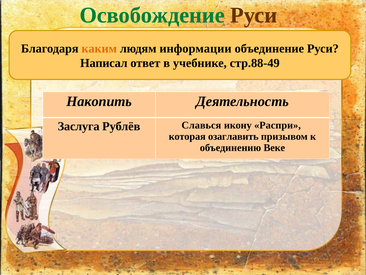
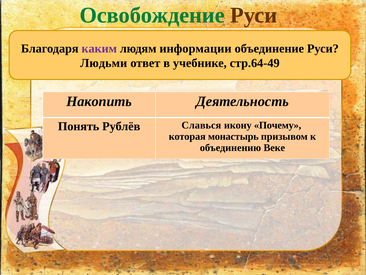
каким colour: orange -> purple
Написал: Написал -> Людьми
стр.88-49: стр.88-49 -> стр.64-49
Заслуга: Заслуга -> Понять
Распри: Распри -> Почему
озаглавить: озаглавить -> монастырь
